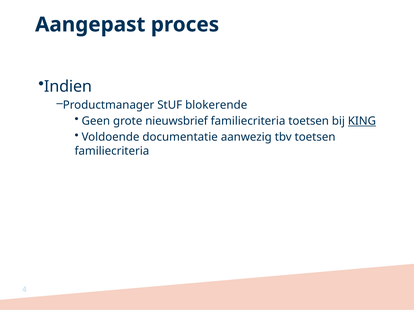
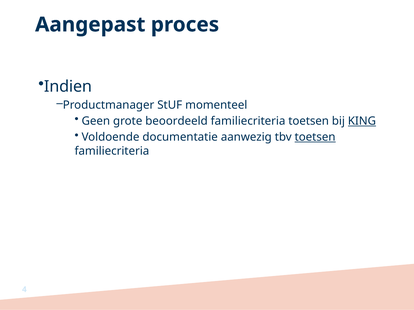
blokerende: blokerende -> momenteel
nieuwsbrief: nieuwsbrief -> beoordeeld
toetsen at (315, 137) underline: none -> present
